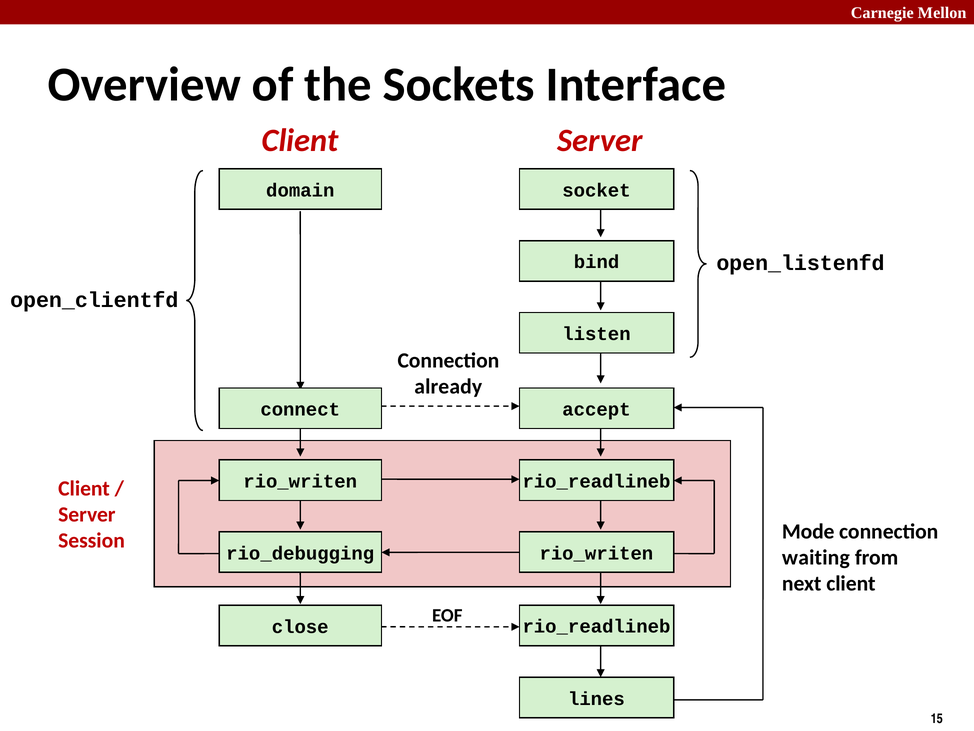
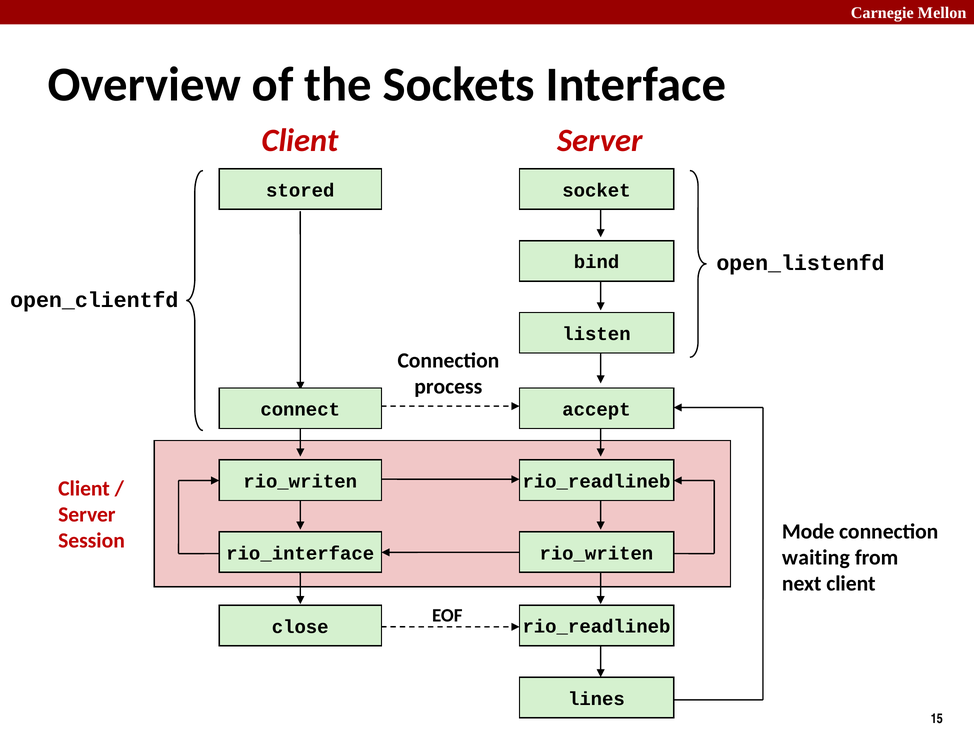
domain: domain -> stored
already: already -> process
rio_debugging: rio_debugging -> rio_interface
